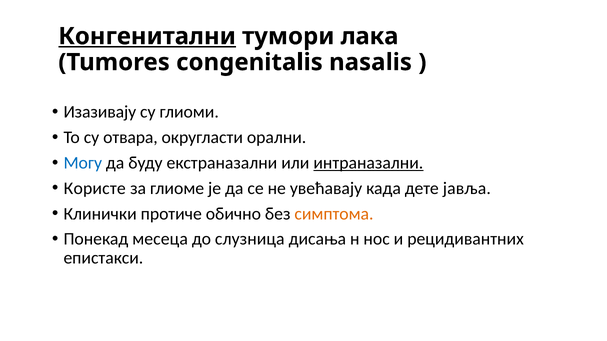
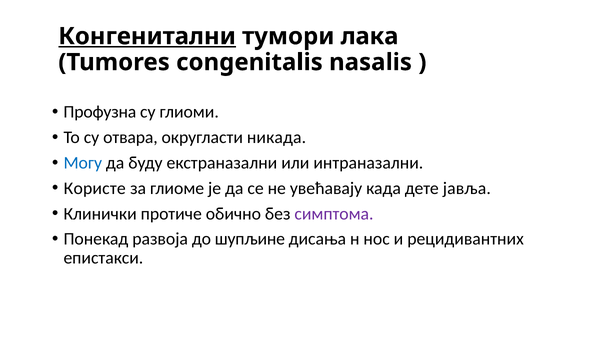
Изазивају: Изазивају -> Профузна
орални: орални -> никада
интраназални underline: present -> none
симптома colour: orange -> purple
месеца: месеца -> развоја
слузница: слузница -> шупљине
